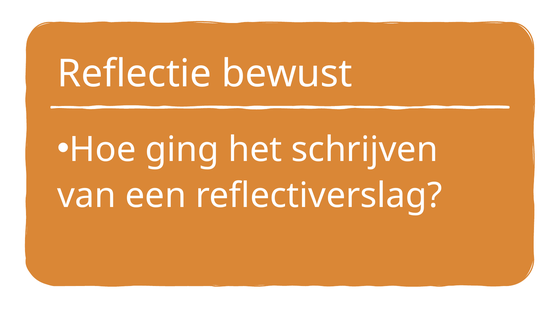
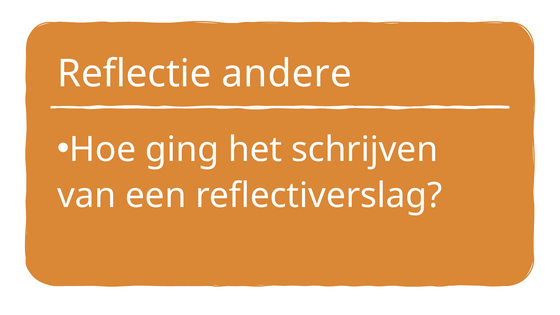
bewust: bewust -> andere
